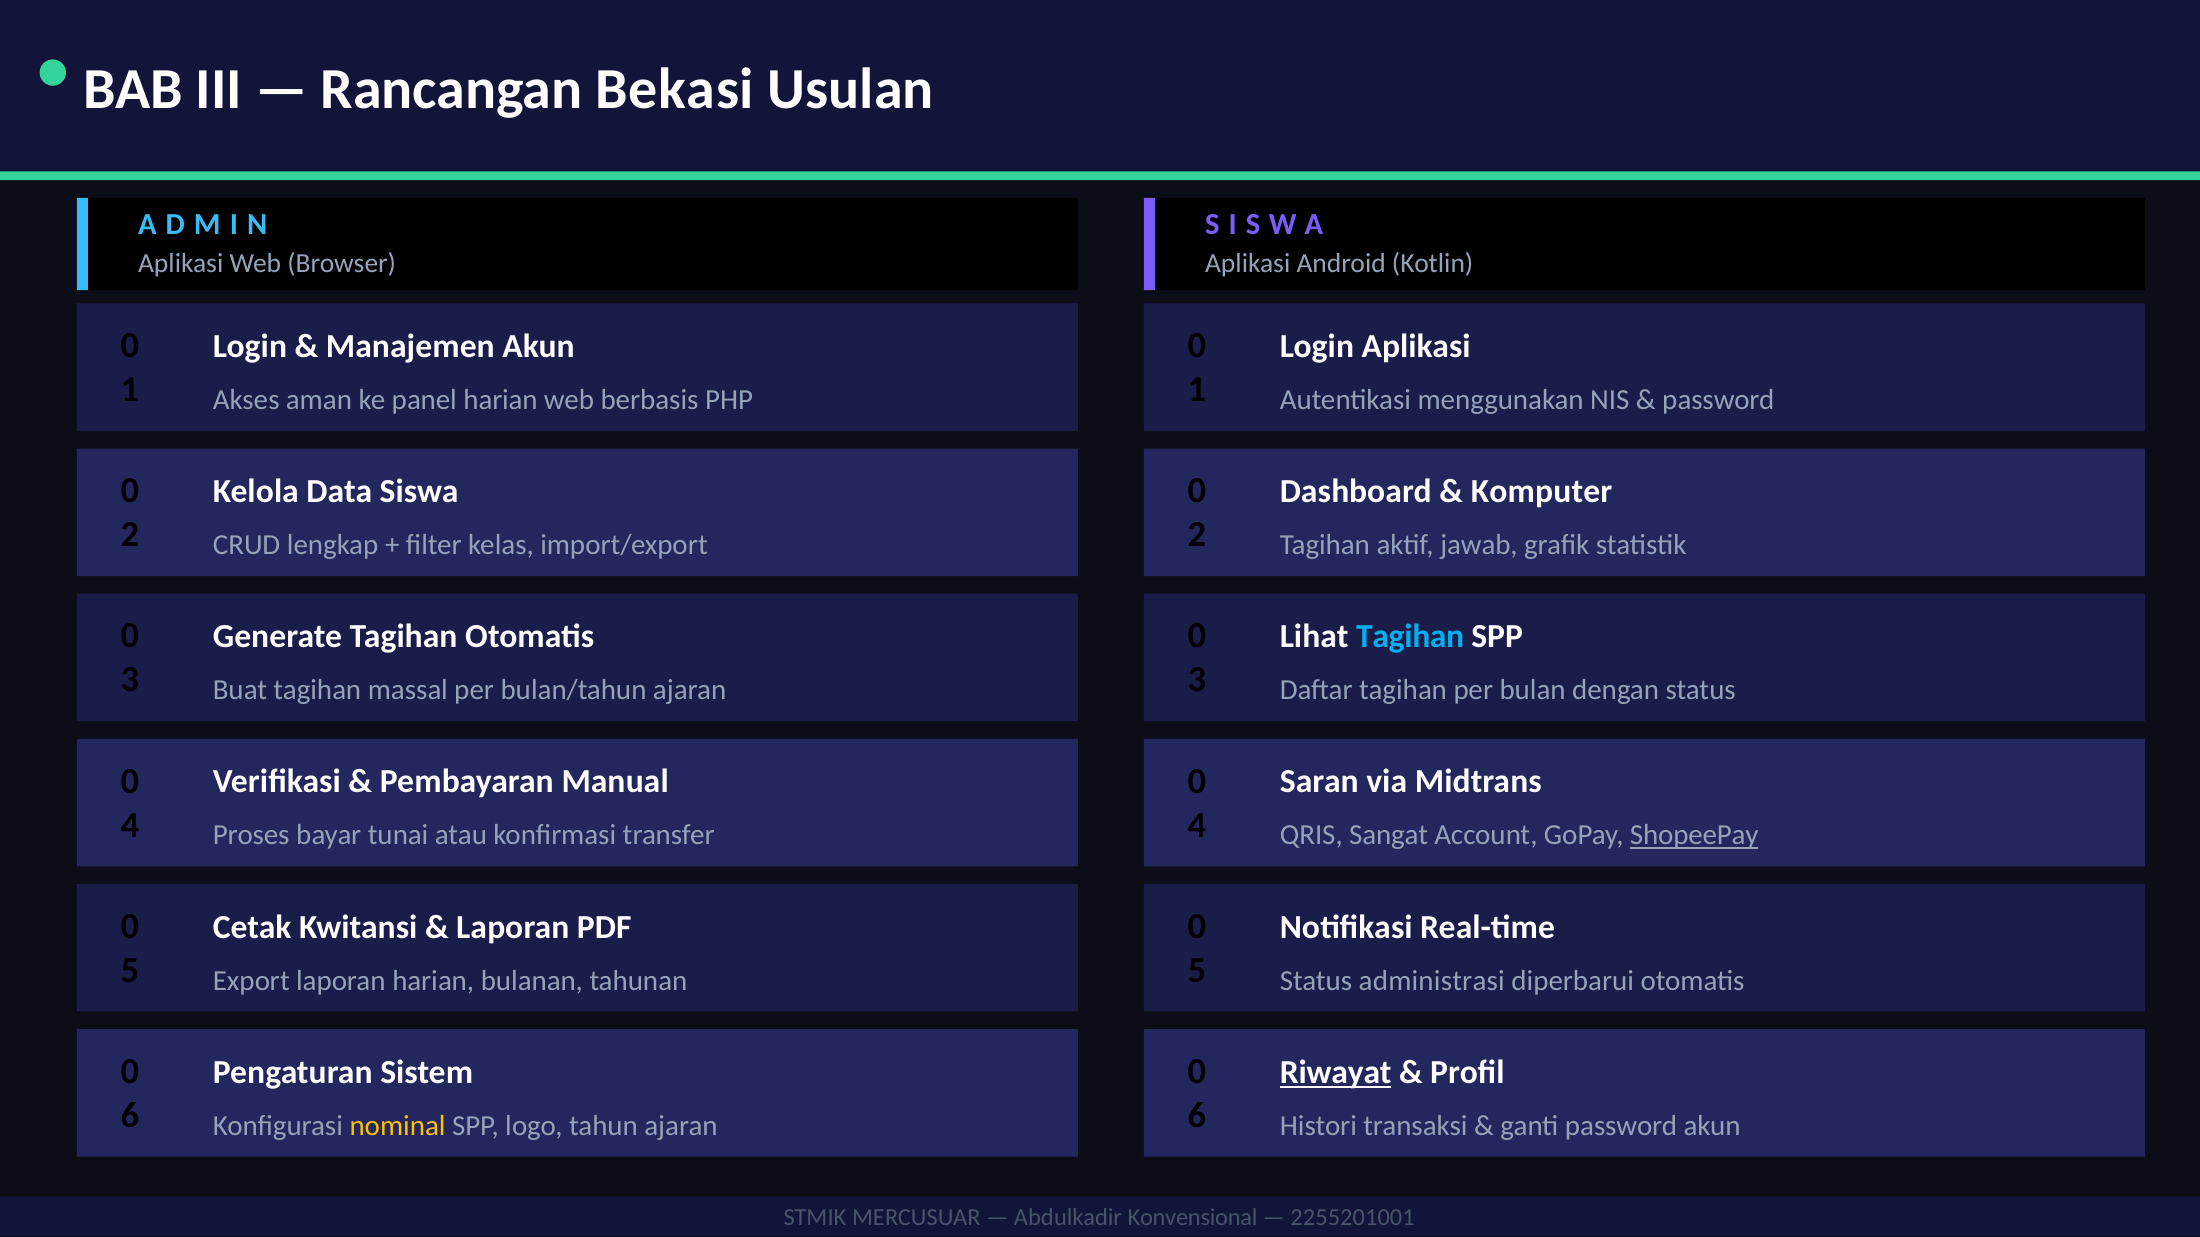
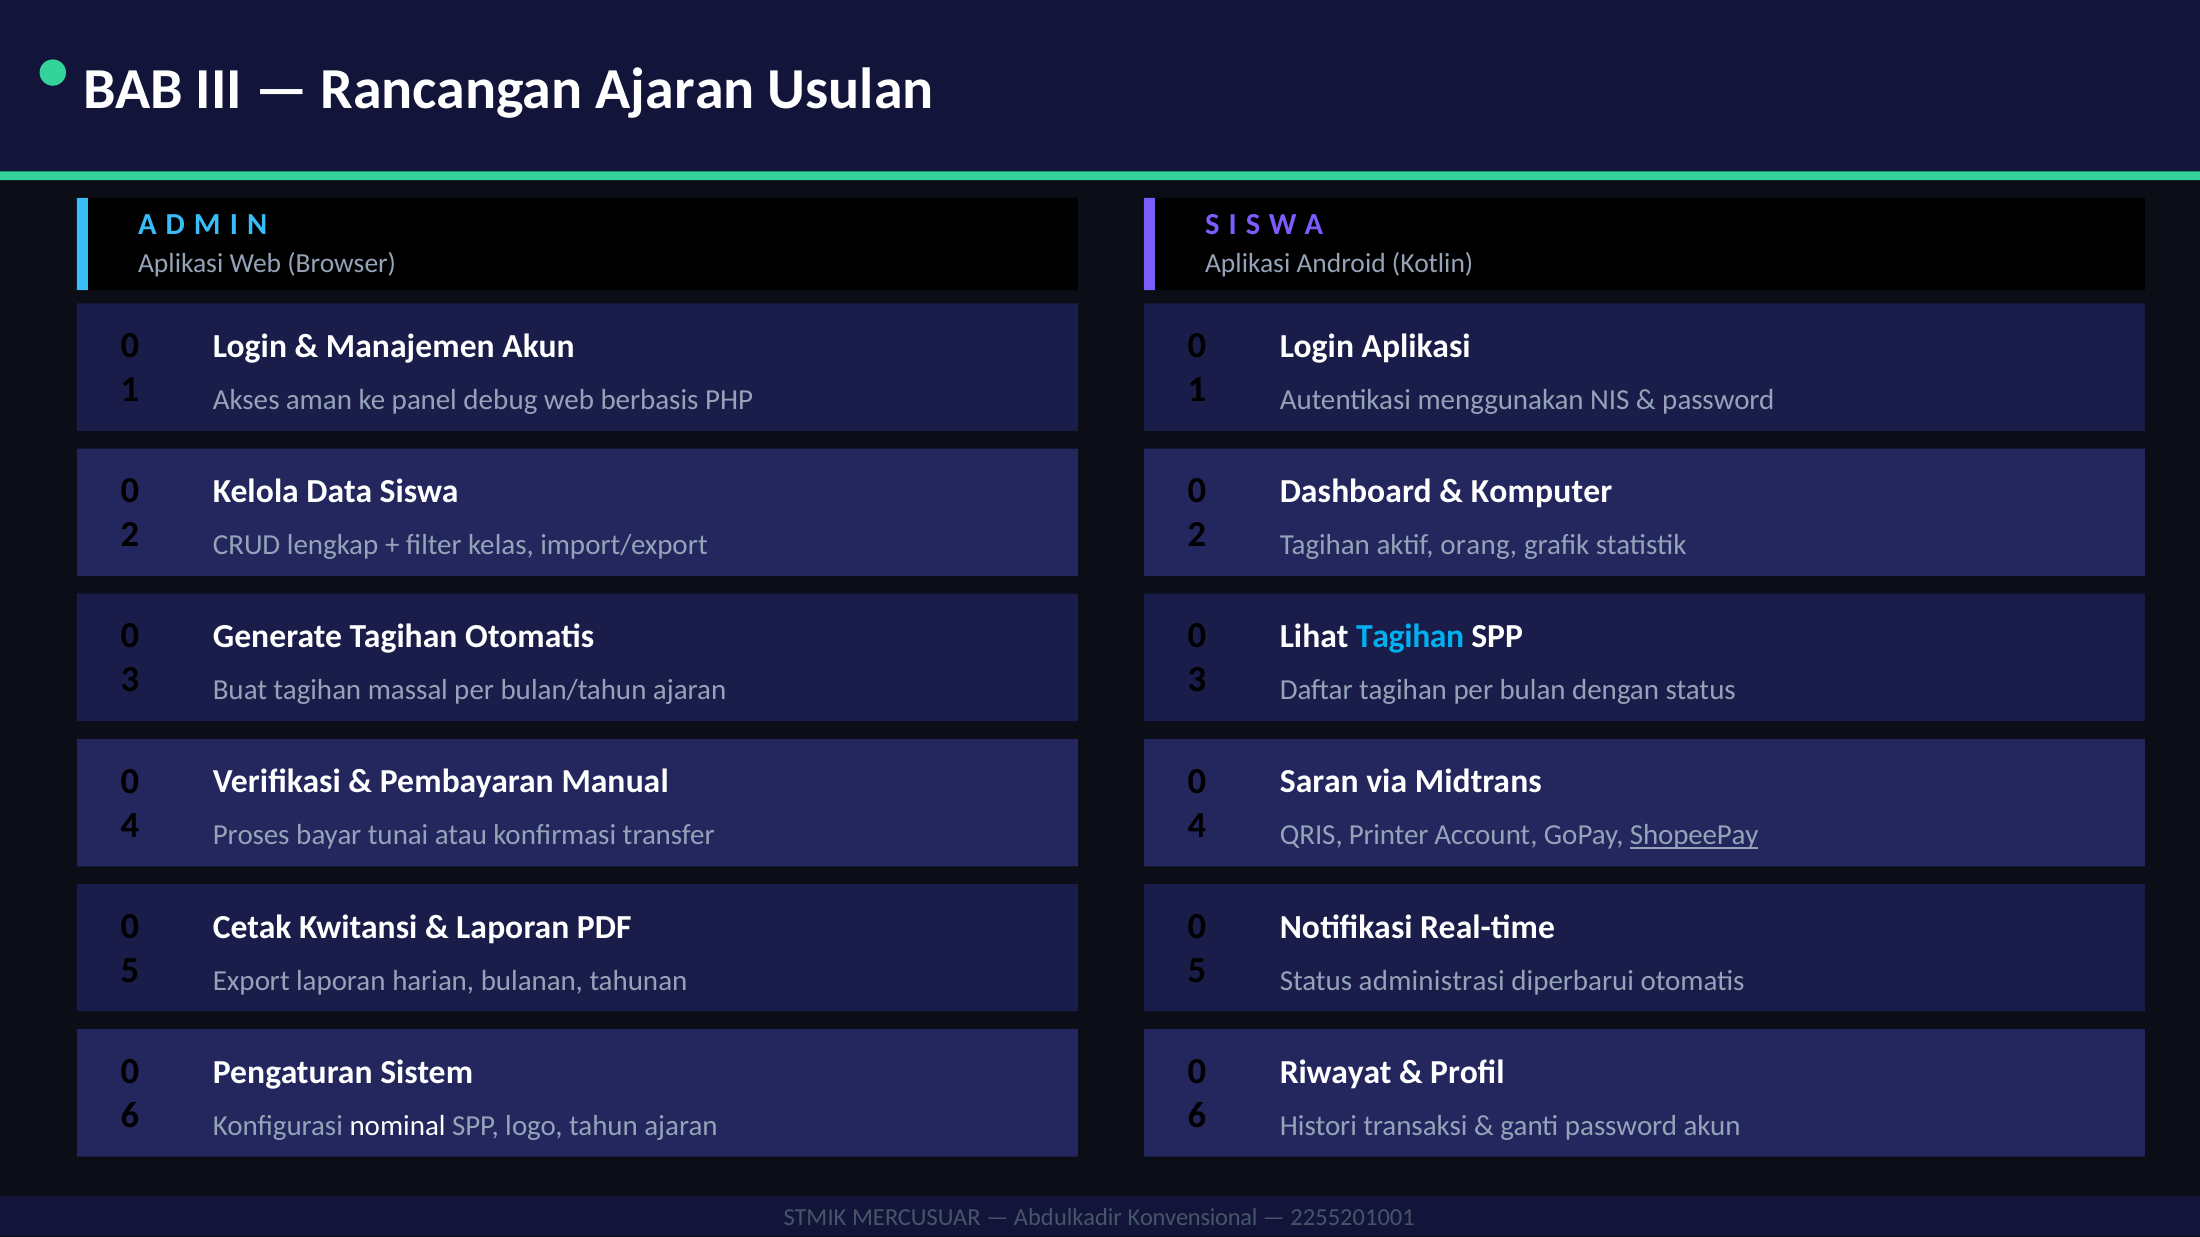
Rancangan Bekasi: Bekasi -> Ajaran
panel harian: harian -> debug
jawab: jawab -> orang
Sangat: Sangat -> Printer
Riwayat underline: present -> none
nominal colour: yellow -> white
